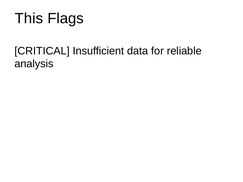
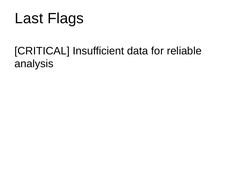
This: This -> Last
